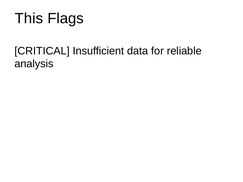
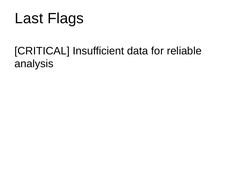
This: This -> Last
